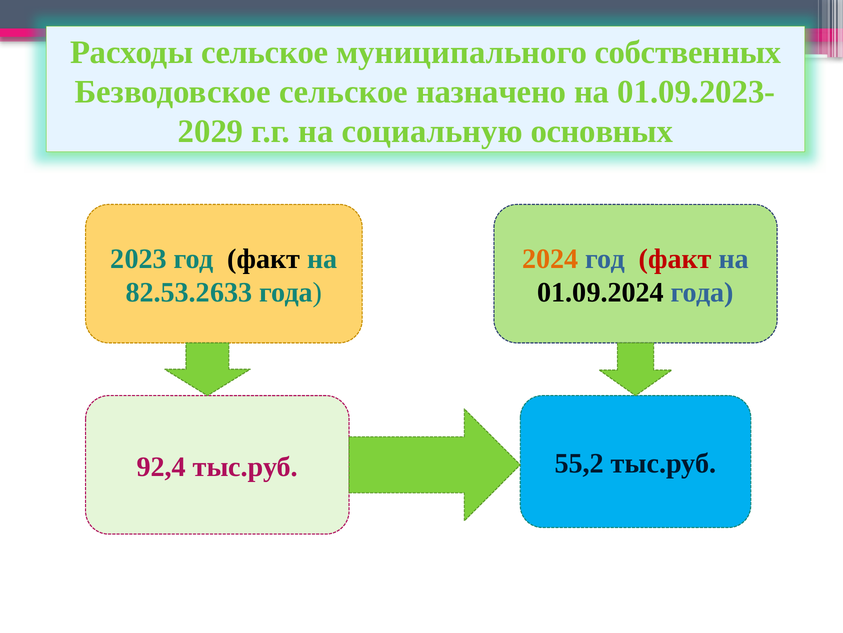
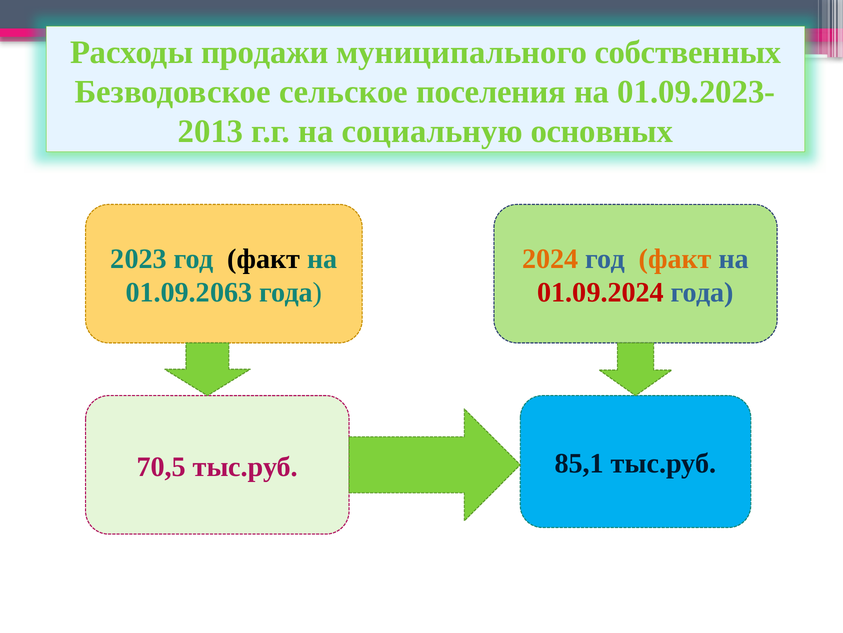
Расходы сельское: сельское -> продажи
назначено: назначено -> поселения
2029: 2029 -> 2013
факт at (675, 258) colour: red -> orange
82.53.2633: 82.53.2633 -> 01.09.2063
01.09.2024 colour: black -> red
92,4: 92,4 -> 70,5
55,2: 55,2 -> 85,1
